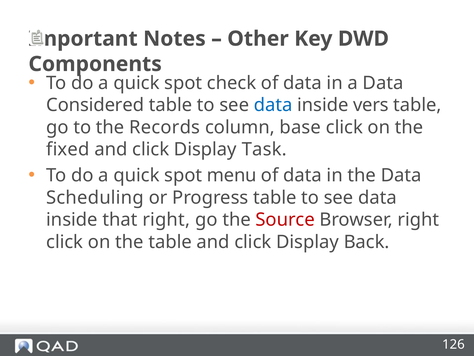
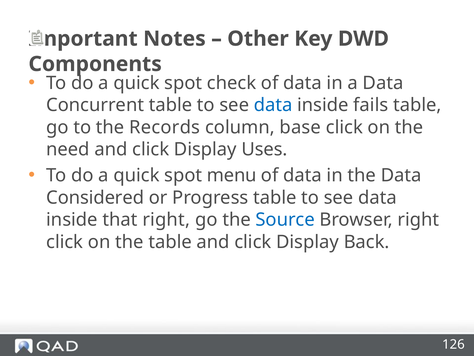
Considered: Considered -> Concurrent
vers: vers -> fails
fixed: fixed -> need
Task: Task -> Uses
Scheduling: Scheduling -> Considered
Source colour: red -> blue
